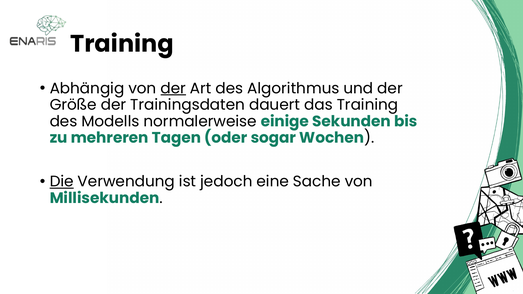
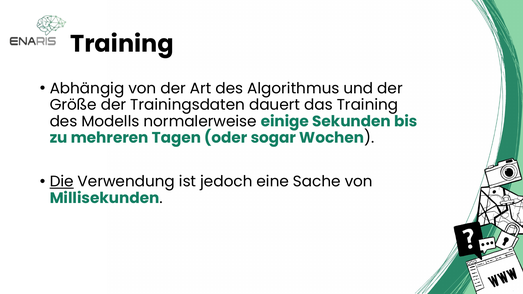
der at (173, 88) underline: present -> none
